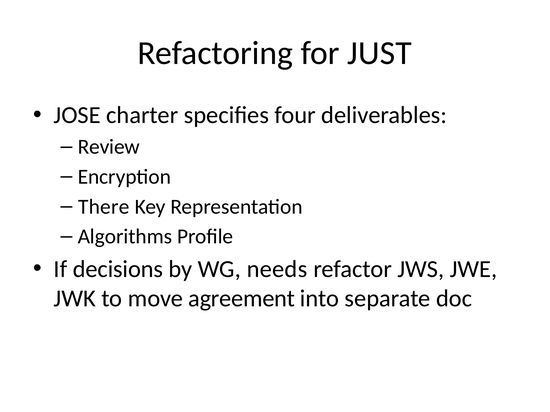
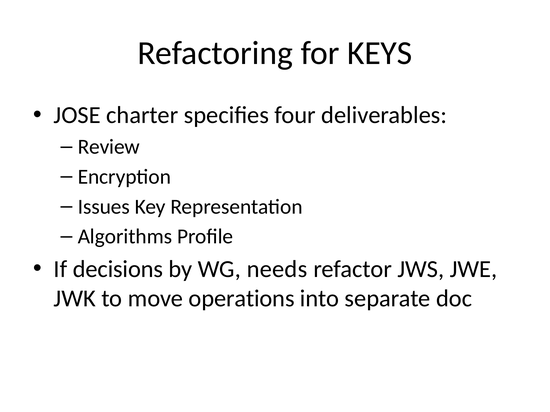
JUST: JUST -> KEYS
There: There -> Issues
agreement: agreement -> operations
